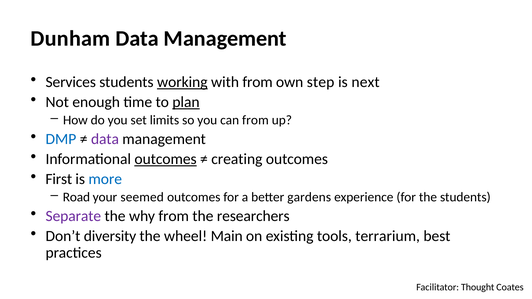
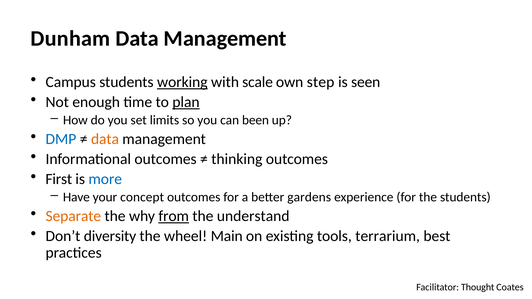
Services: Services -> Campus
with from: from -> scale
next: next -> seen
can from: from -> been
data at (105, 139) colour: purple -> orange
outcomes at (166, 159) underline: present -> none
creating: creating -> thinking
Road: Road -> Have
seemed: seemed -> concept
Separate colour: purple -> orange
from at (174, 216) underline: none -> present
researchers: researchers -> understand
